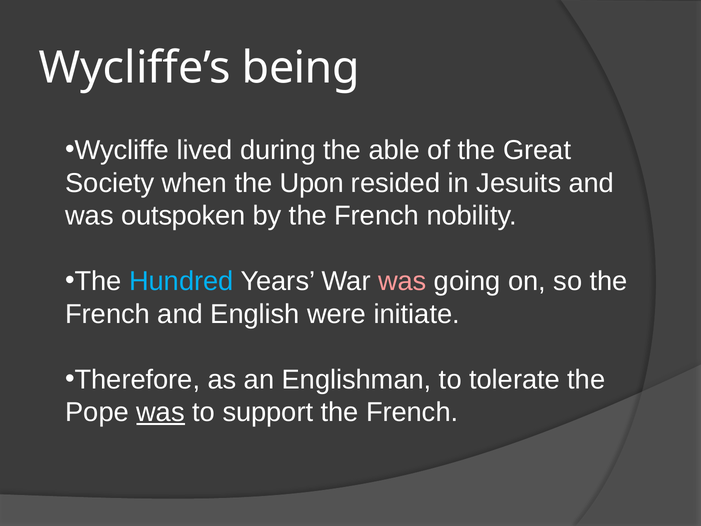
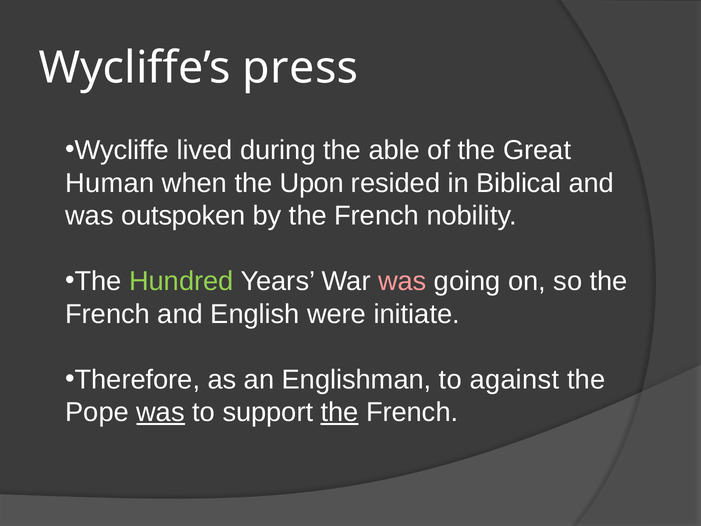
being: being -> press
Society: Society -> Human
Jesuits: Jesuits -> Biblical
Hundred colour: light blue -> light green
tolerate: tolerate -> against
the at (340, 412) underline: none -> present
